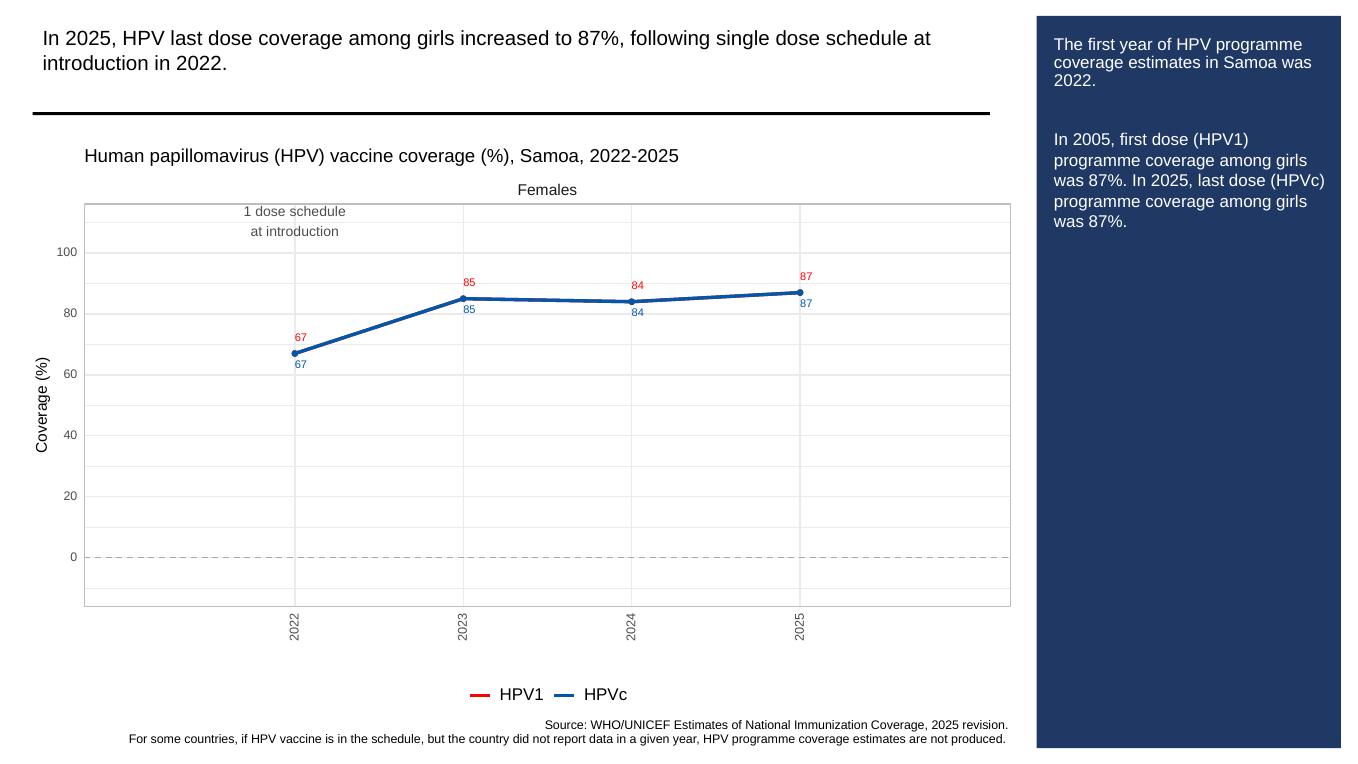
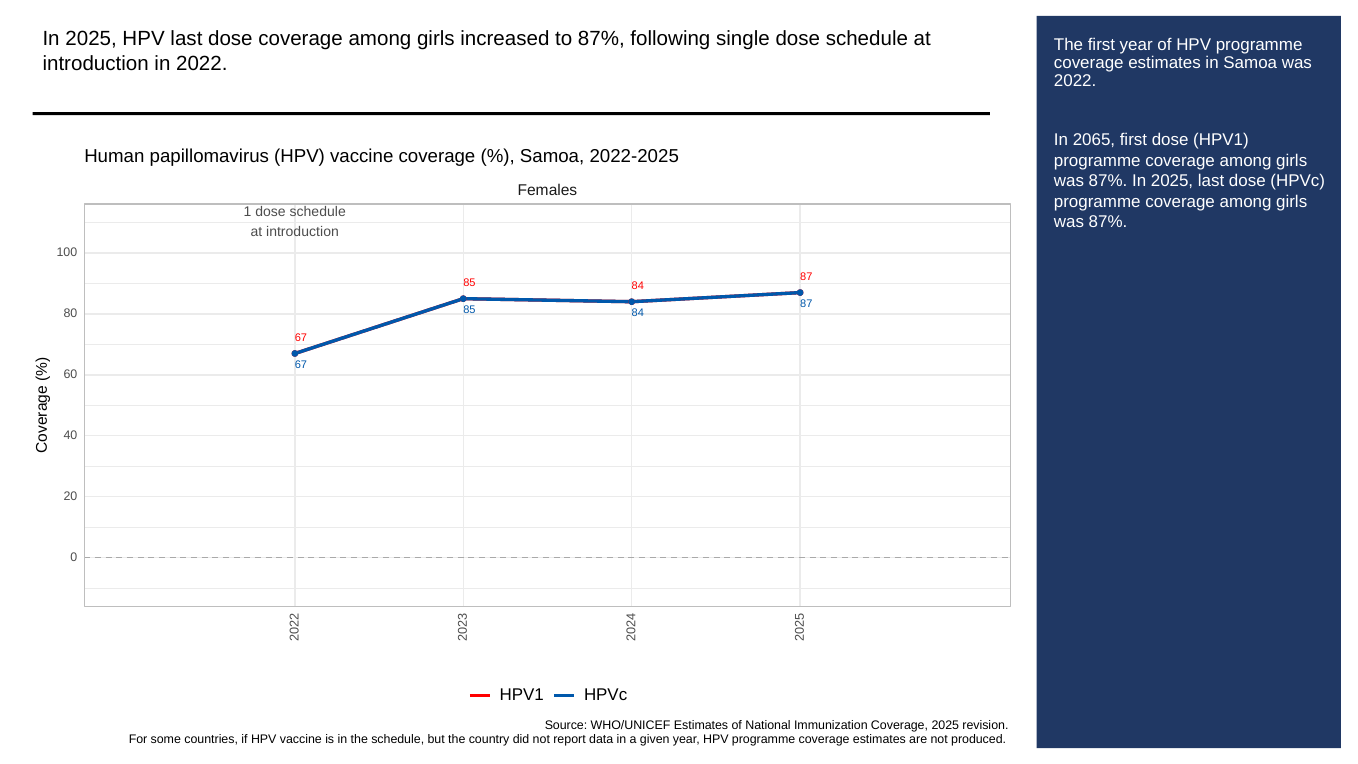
2005: 2005 -> 2065
